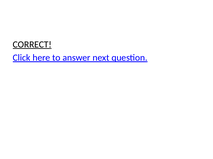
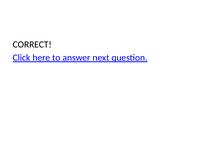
CORRECT underline: present -> none
